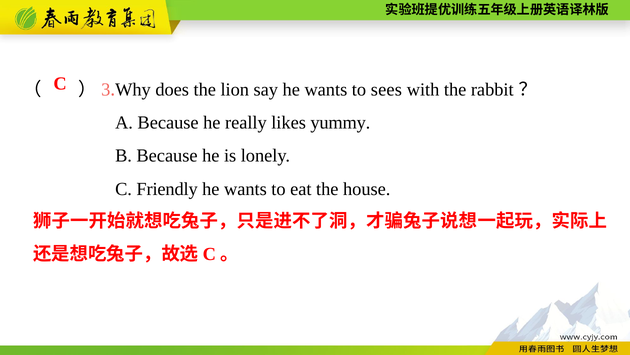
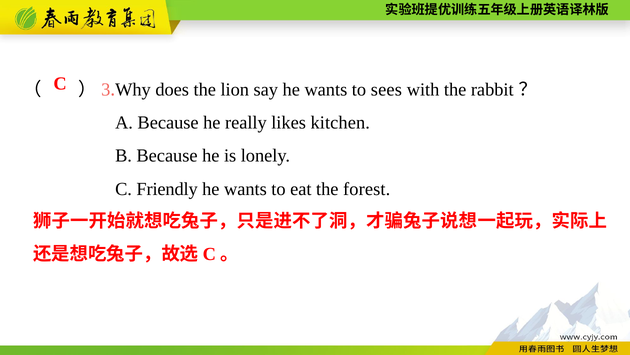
yummy: yummy -> kitchen
house: house -> forest
